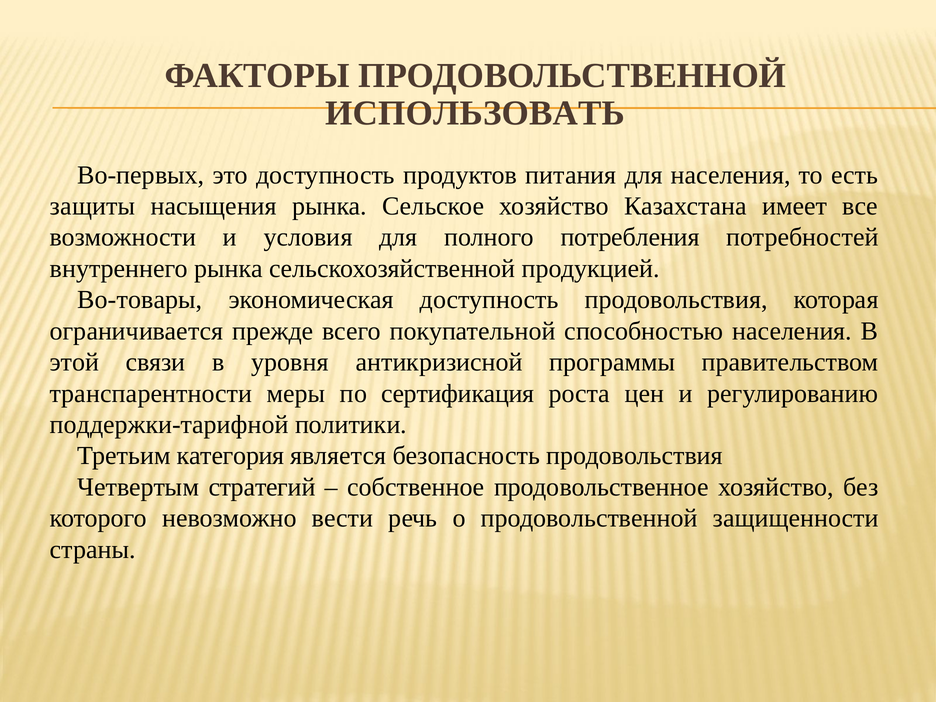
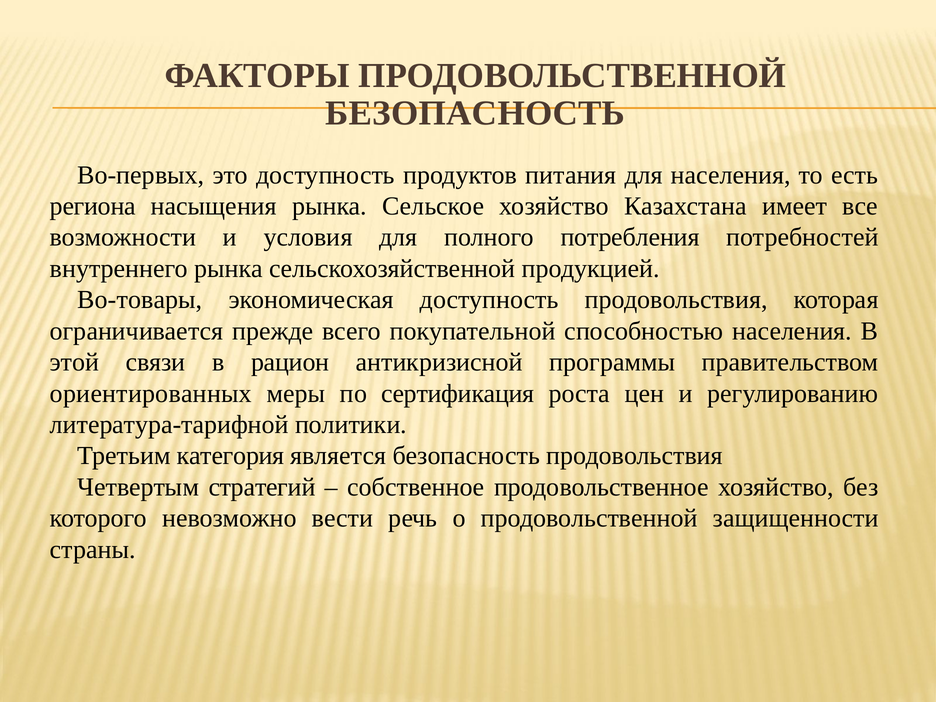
ИСПОЛЬЗОВАТЬ at (475, 113): ИСПОЛЬЗОВАТЬ -> БЕЗОПАСНОСТЬ
защиты: защиты -> региона
уровня: уровня -> рацион
транспарентности: транспарентности -> ориентированных
поддержки-тарифной: поддержки-тарифной -> литература-тарифной
